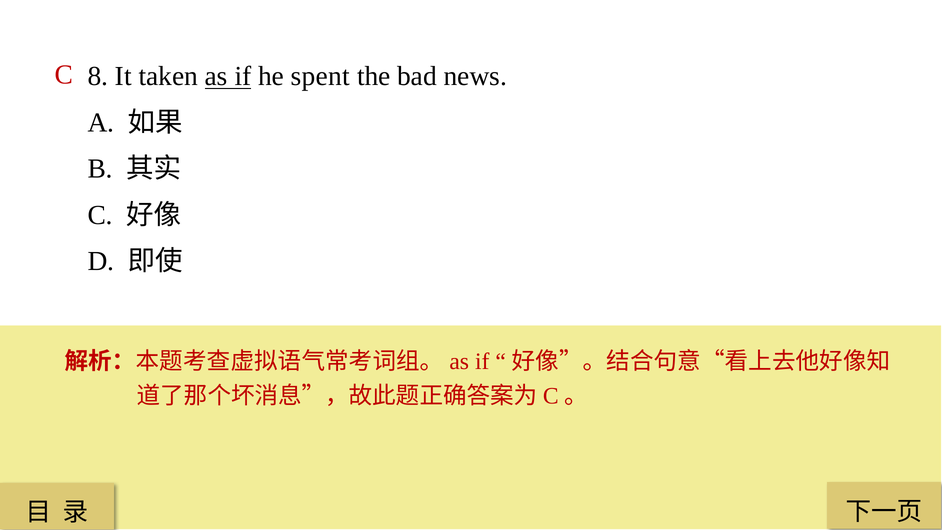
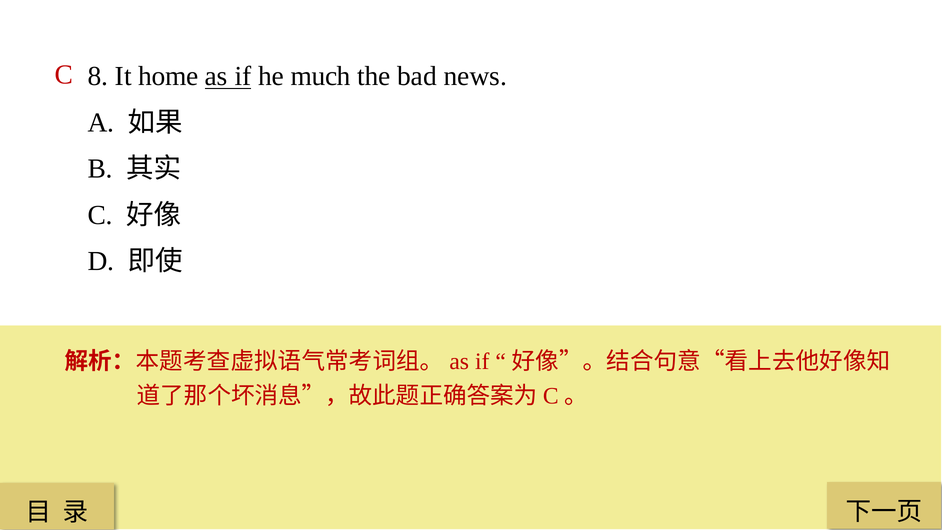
taken: taken -> home
spent: spent -> much
